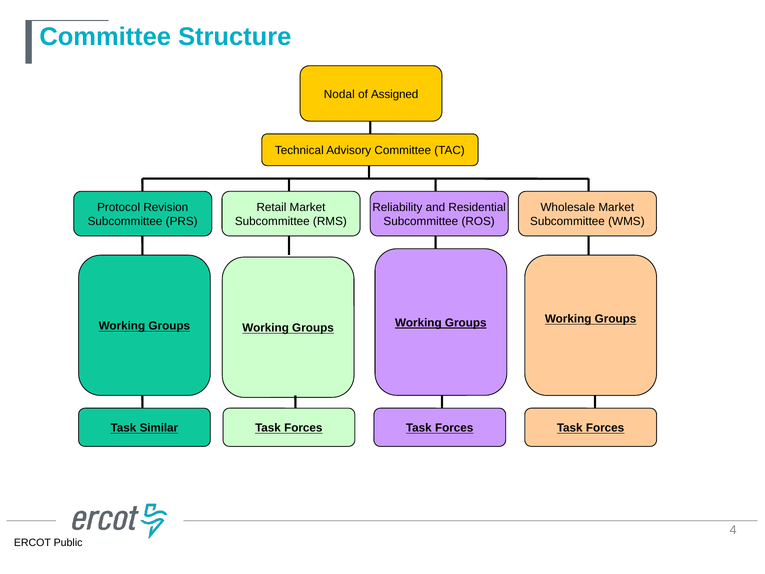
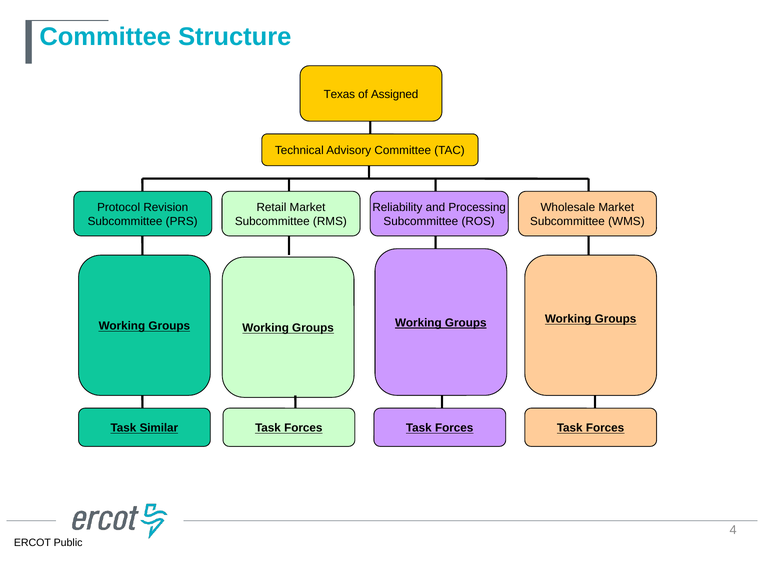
Nodal: Nodal -> Texas
Residential: Residential -> Processing
